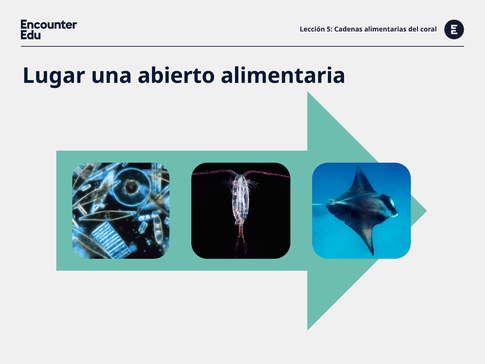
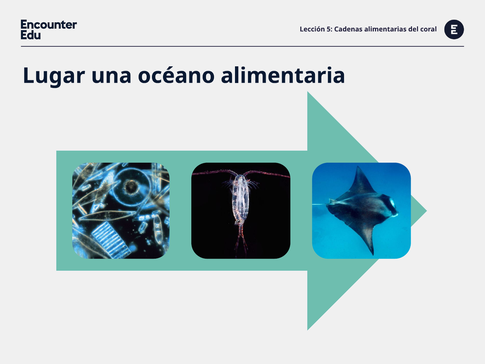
abierto: abierto -> océano
